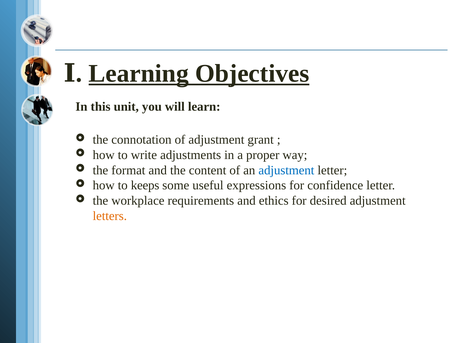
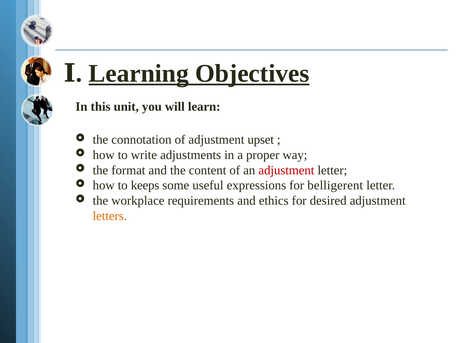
grant: grant -> upset
adjustment at (286, 170) colour: blue -> red
confidence: confidence -> belligerent
